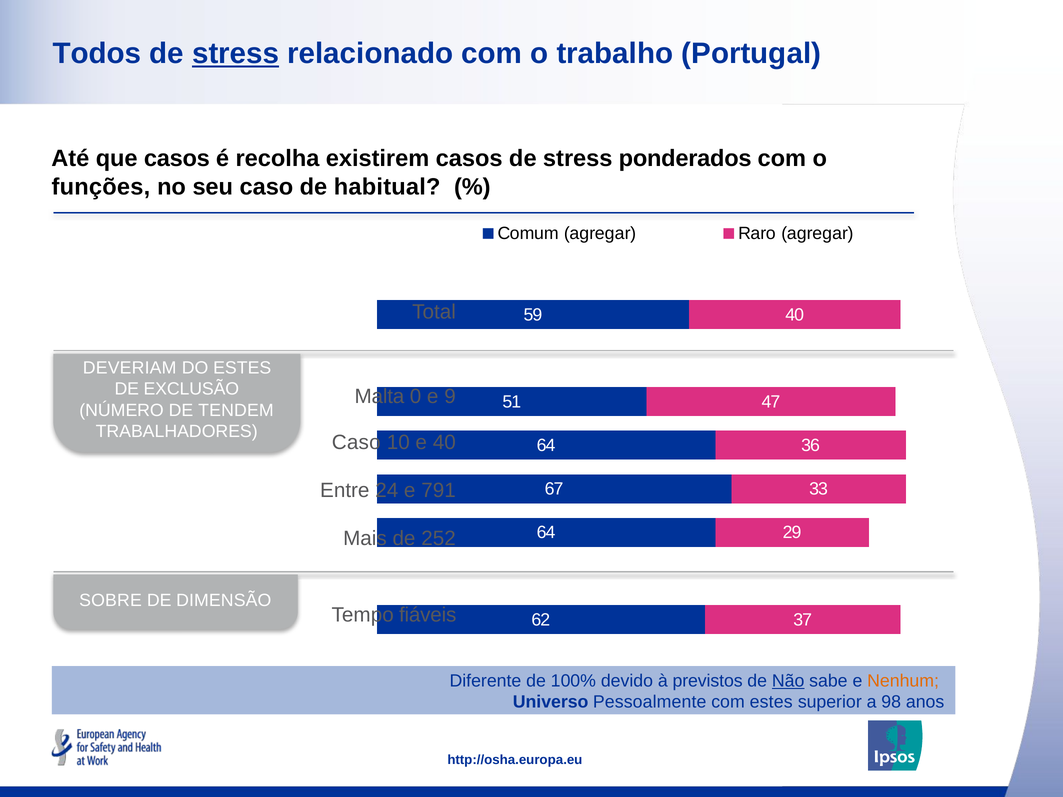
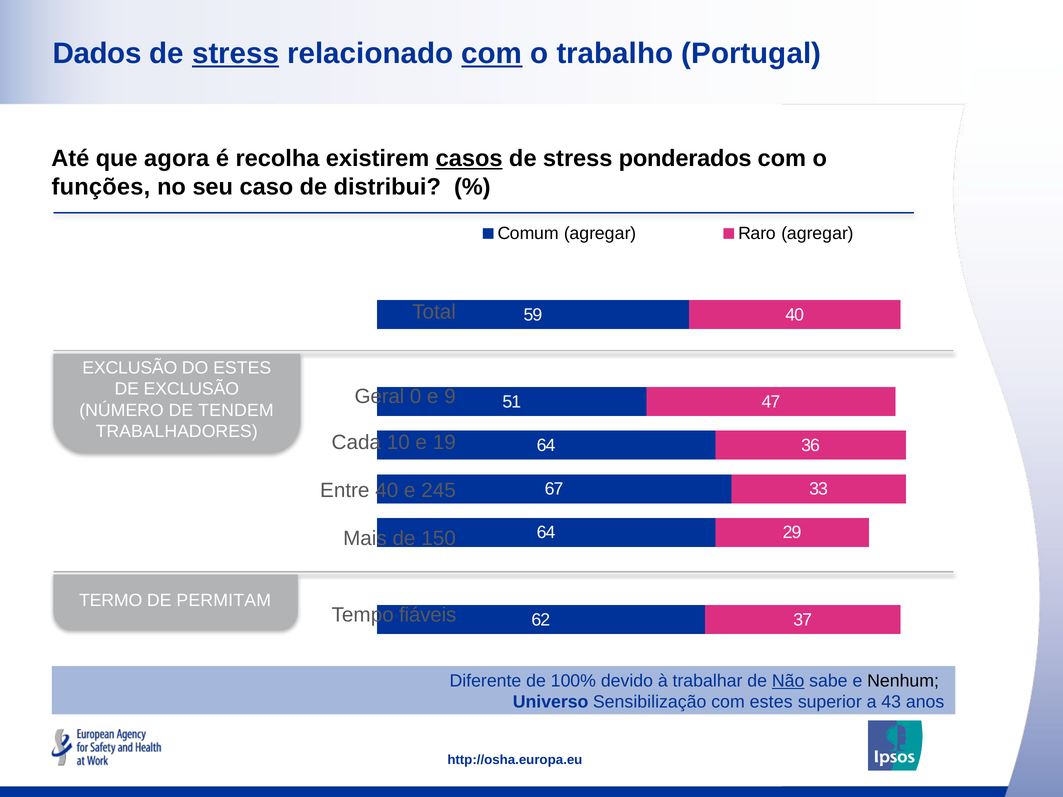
Todos: Todos -> Dados
com at (492, 54) underline: none -> present
que casos: casos -> agora
casos at (469, 159) underline: none -> present
habitual: habitual -> distribui
DEVERIAM at (130, 368): DEVERIAM -> EXCLUSÃO
Malta: Malta -> Geral
Caso at (356, 442): Caso -> Cada
e 40: 40 -> 19
Entre 24: 24 -> 40
791: 791 -> 245
252: 252 -> 150
SOBRE: SOBRE -> TERMO
DIMENSÃO: DIMENSÃO -> PERMITAM
previstos: previstos -> trabalhar
Nenhum colour: orange -> black
Pessoalmente: Pessoalmente -> Sensibilização
a 98: 98 -> 43
